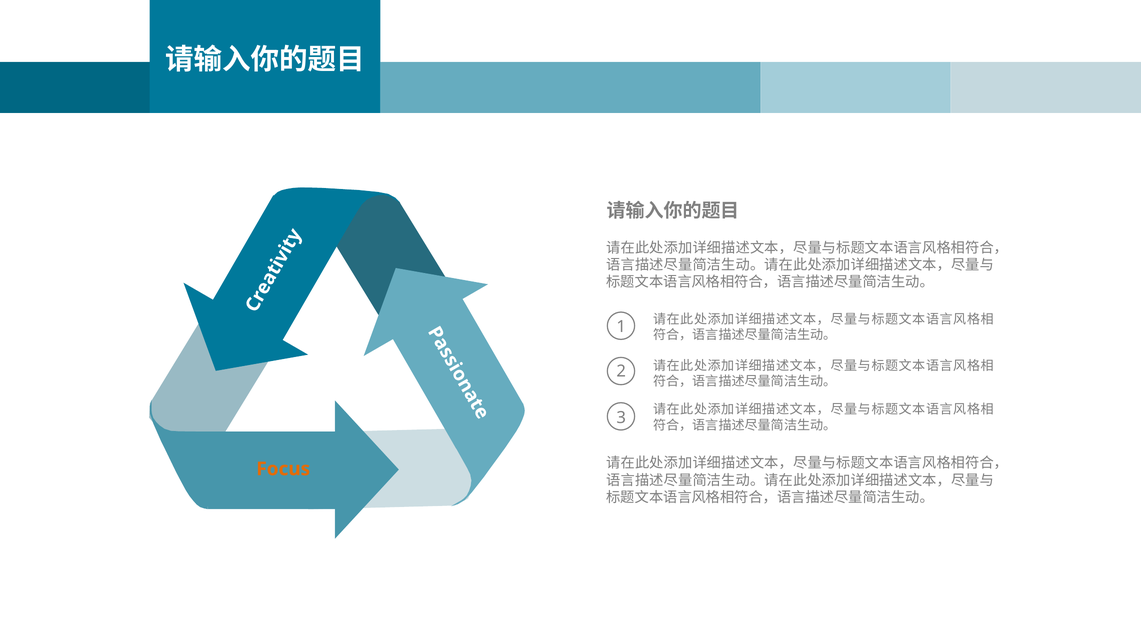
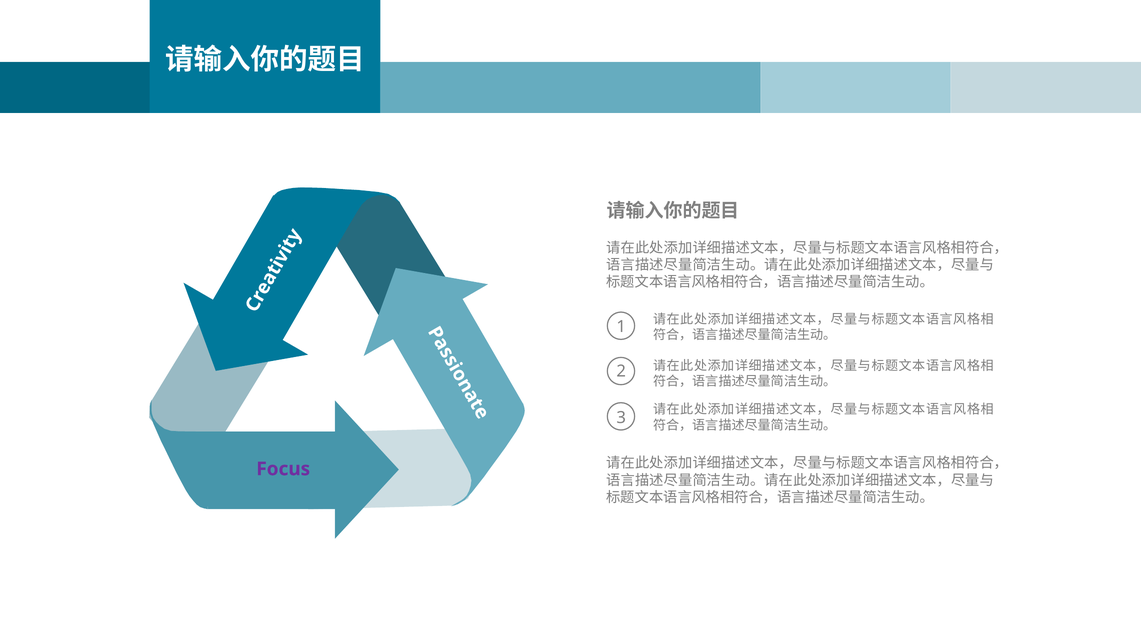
Focus colour: orange -> purple
